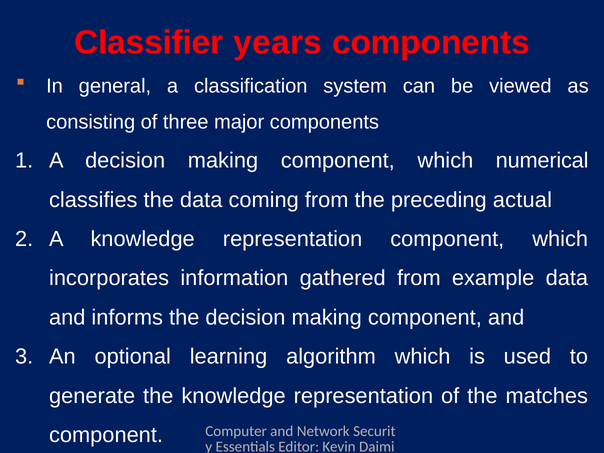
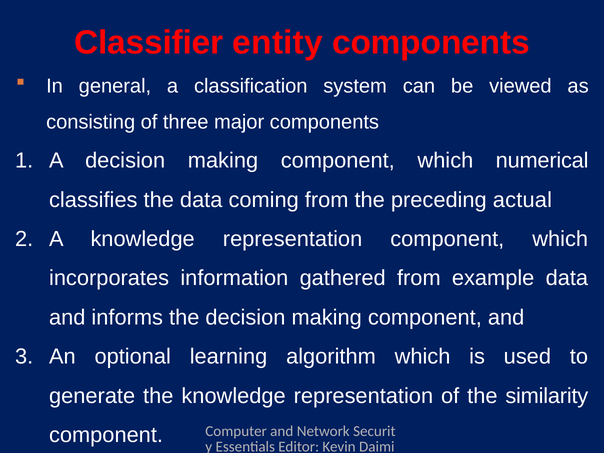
years: years -> entity
matches: matches -> similarity
